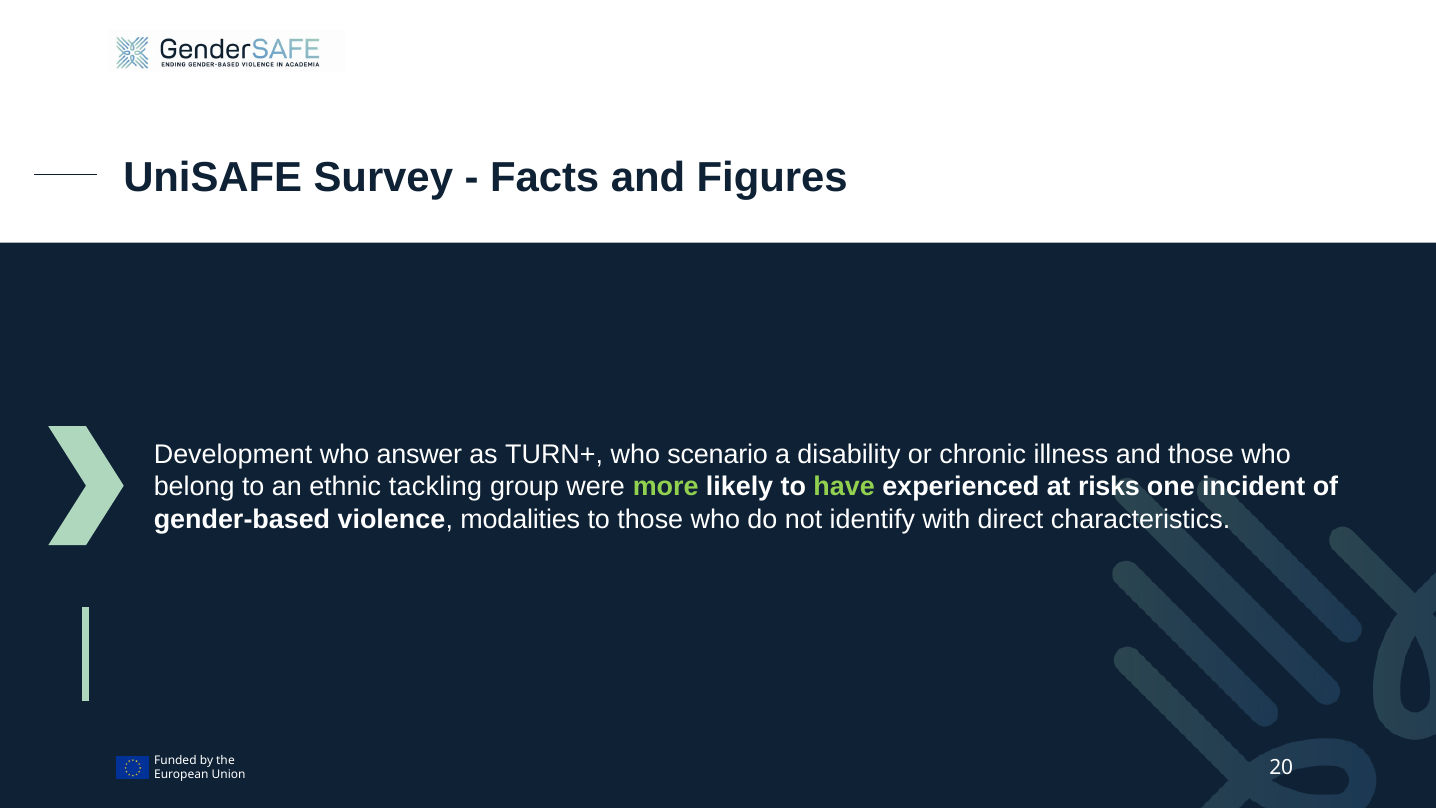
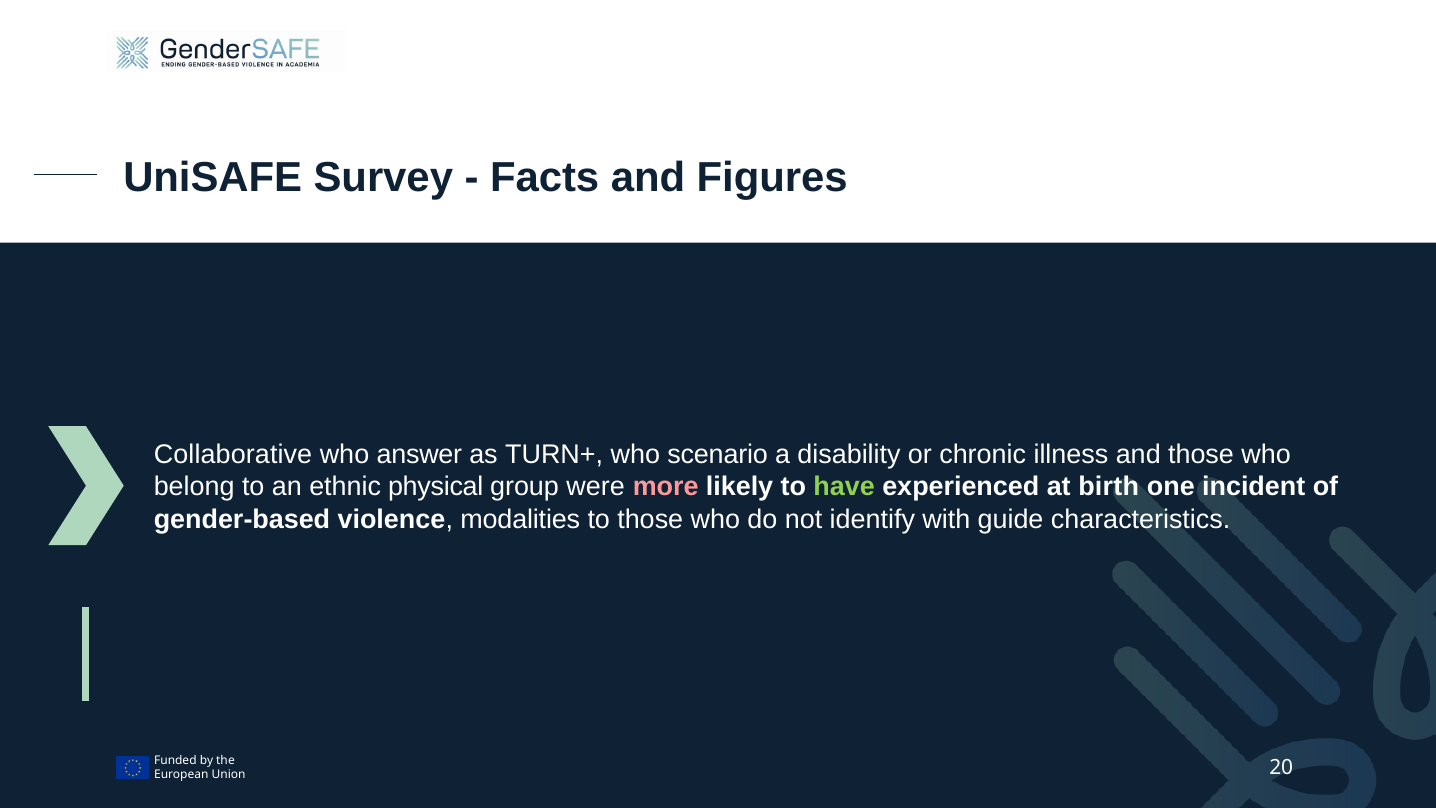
Development: Development -> Collaborative
tackling: tackling -> physical
more colour: light green -> pink
risks: risks -> birth
direct: direct -> guide
